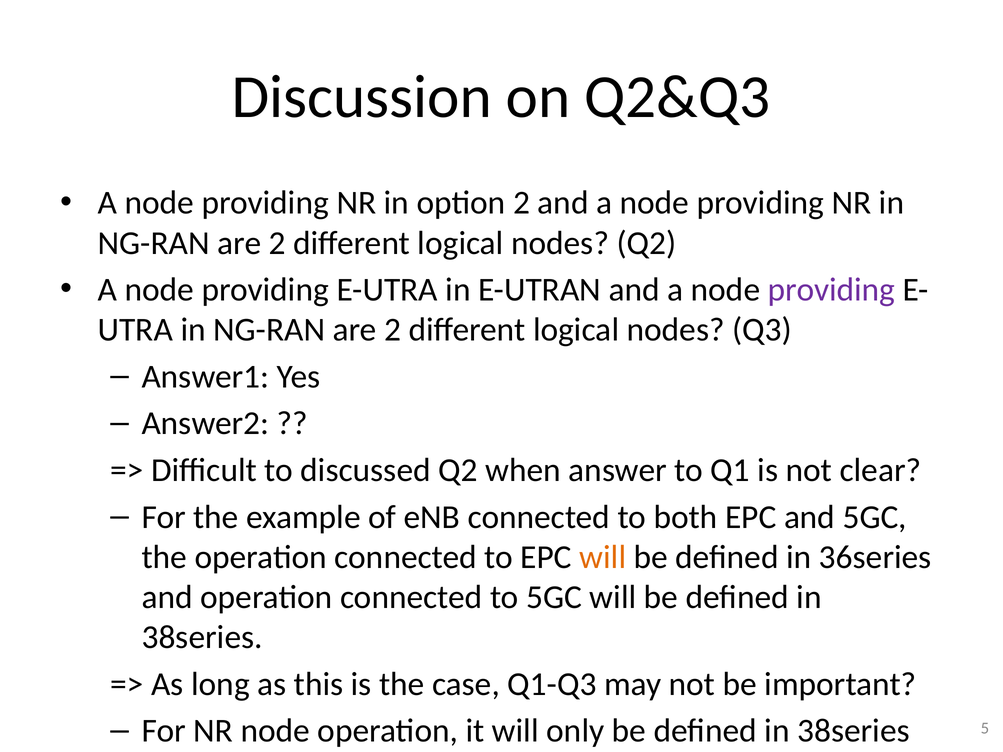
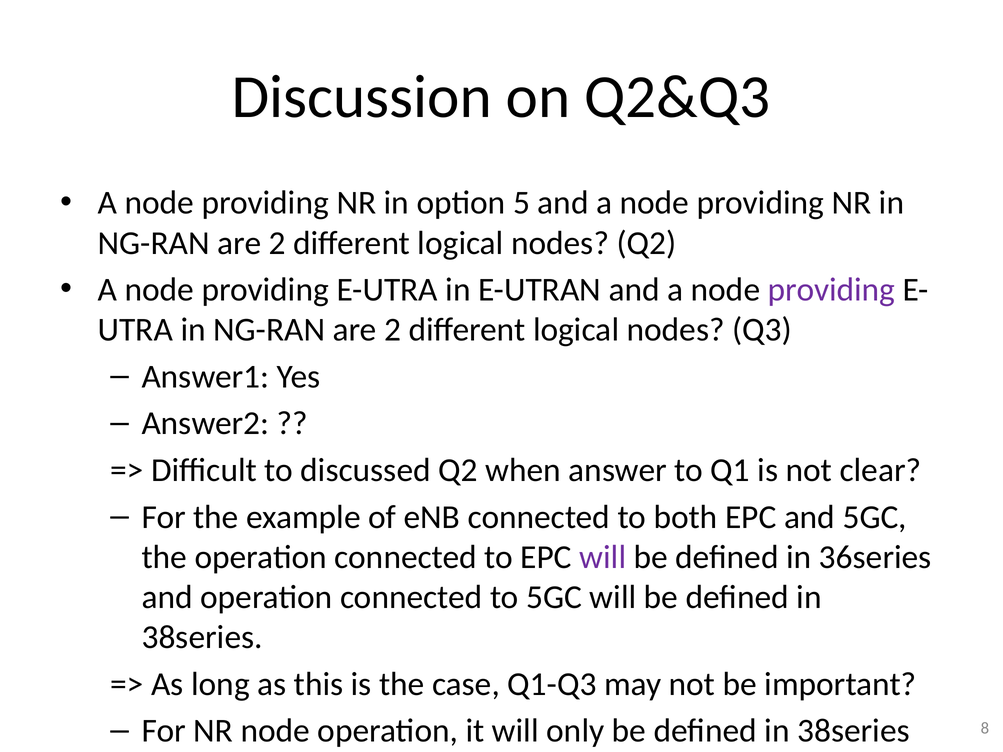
option 2: 2 -> 5
will at (603, 557) colour: orange -> purple
5: 5 -> 8
